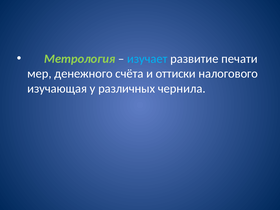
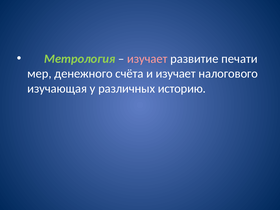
изучает at (147, 59) colour: light blue -> pink
и оттиски: оттиски -> изучает
чернила: чернила -> историю
